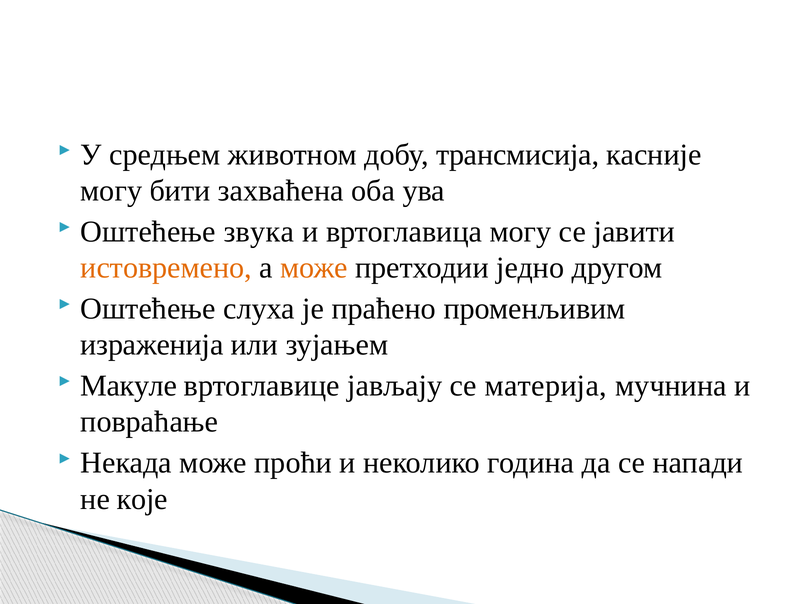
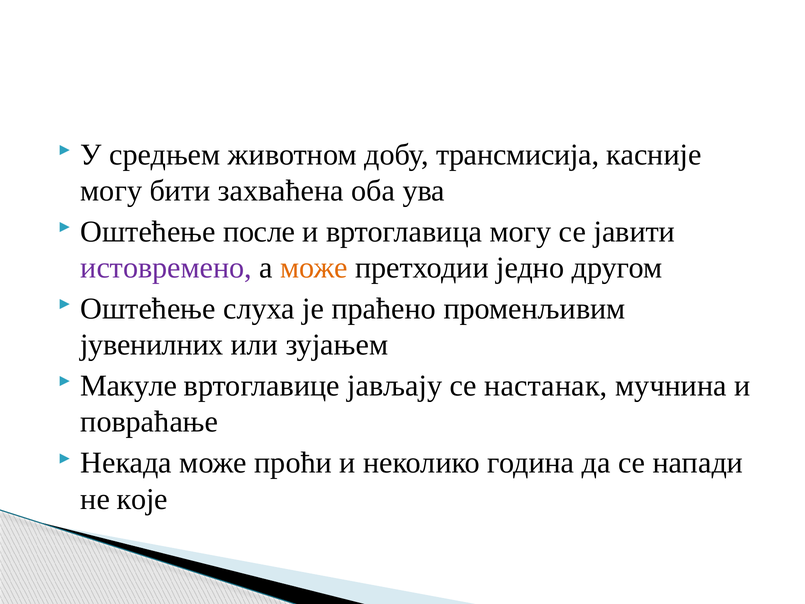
звука: звука -> после
истовремено colour: orange -> purple
израженија: израженија -> јувенилних
материја: материја -> настанак
